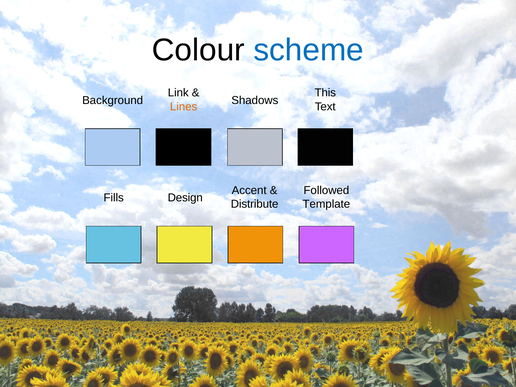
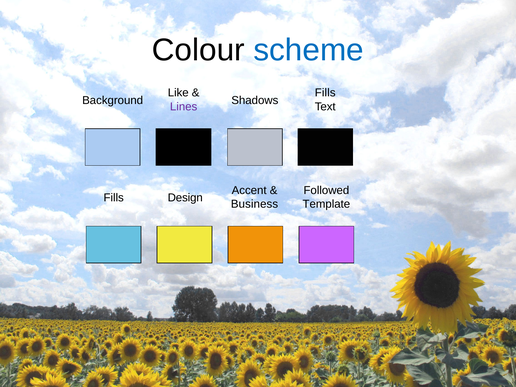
Link: Link -> Like
This at (325, 93): This -> Fills
Lines colour: orange -> purple
Distribute: Distribute -> Business
